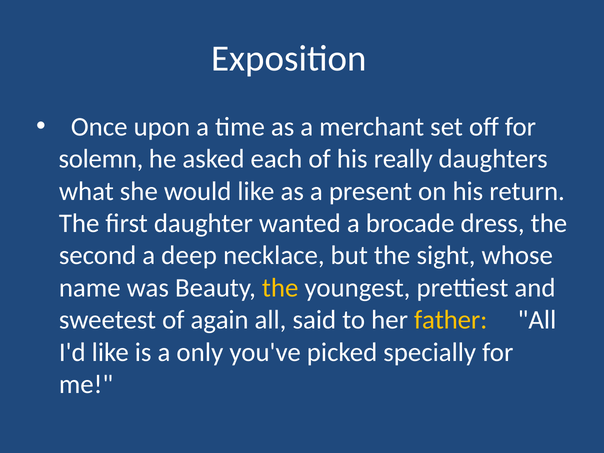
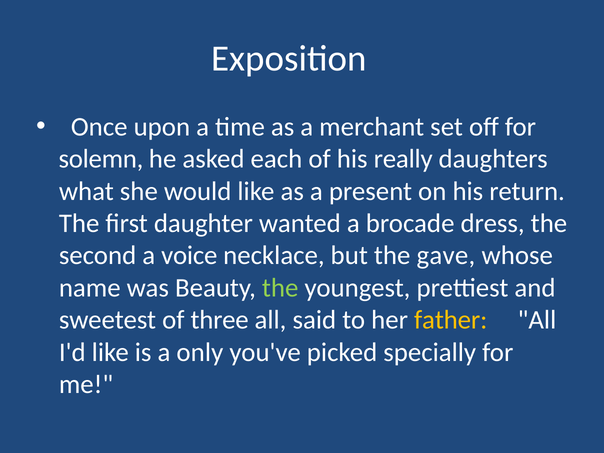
deep: deep -> voice
sight: sight -> gave
the at (280, 288) colour: yellow -> light green
again: again -> three
